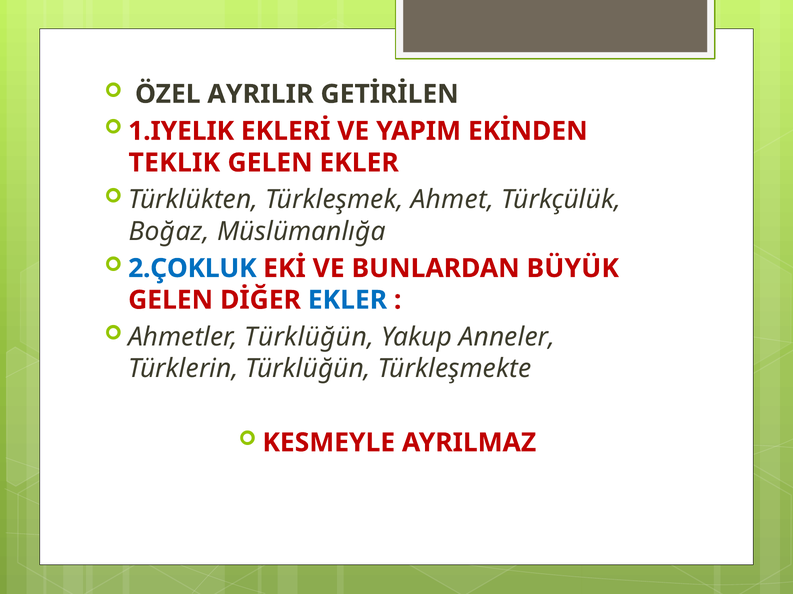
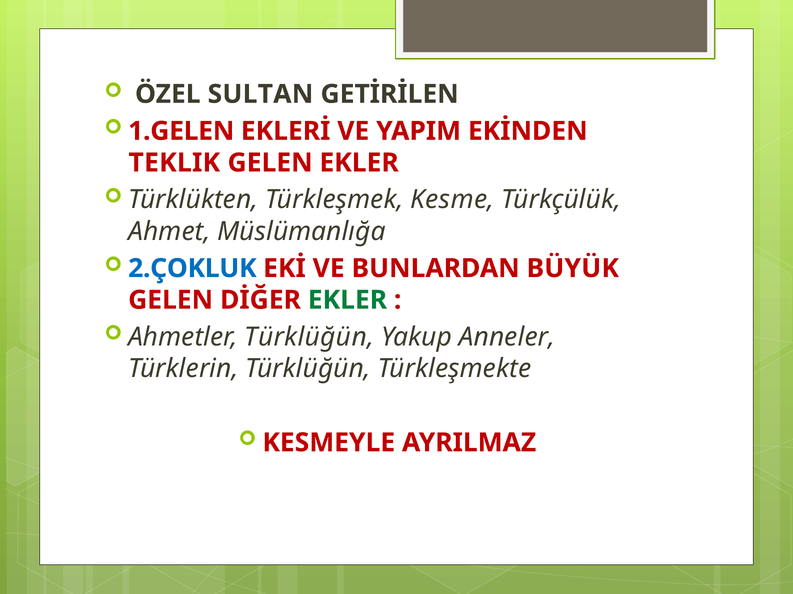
AYRILIR: AYRILIR -> SULTAN
1.IYELIK: 1.IYELIK -> 1.GELEN
Ahmet: Ahmet -> Kesme
Boğaz: Boğaz -> Ahmet
EKLER at (347, 300) colour: blue -> green
